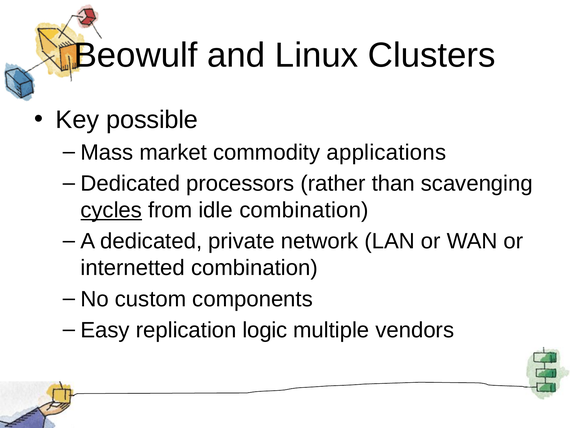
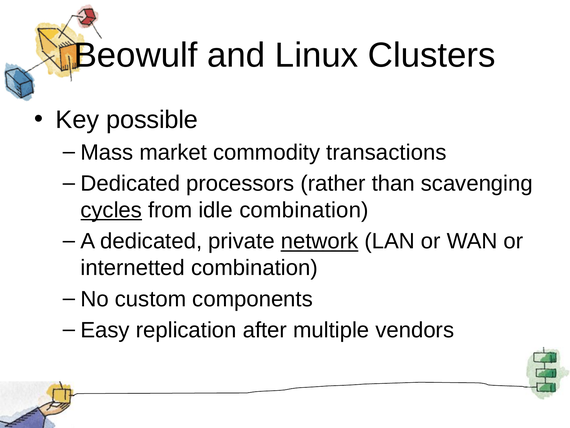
applications: applications -> transactions
network underline: none -> present
logic: logic -> after
